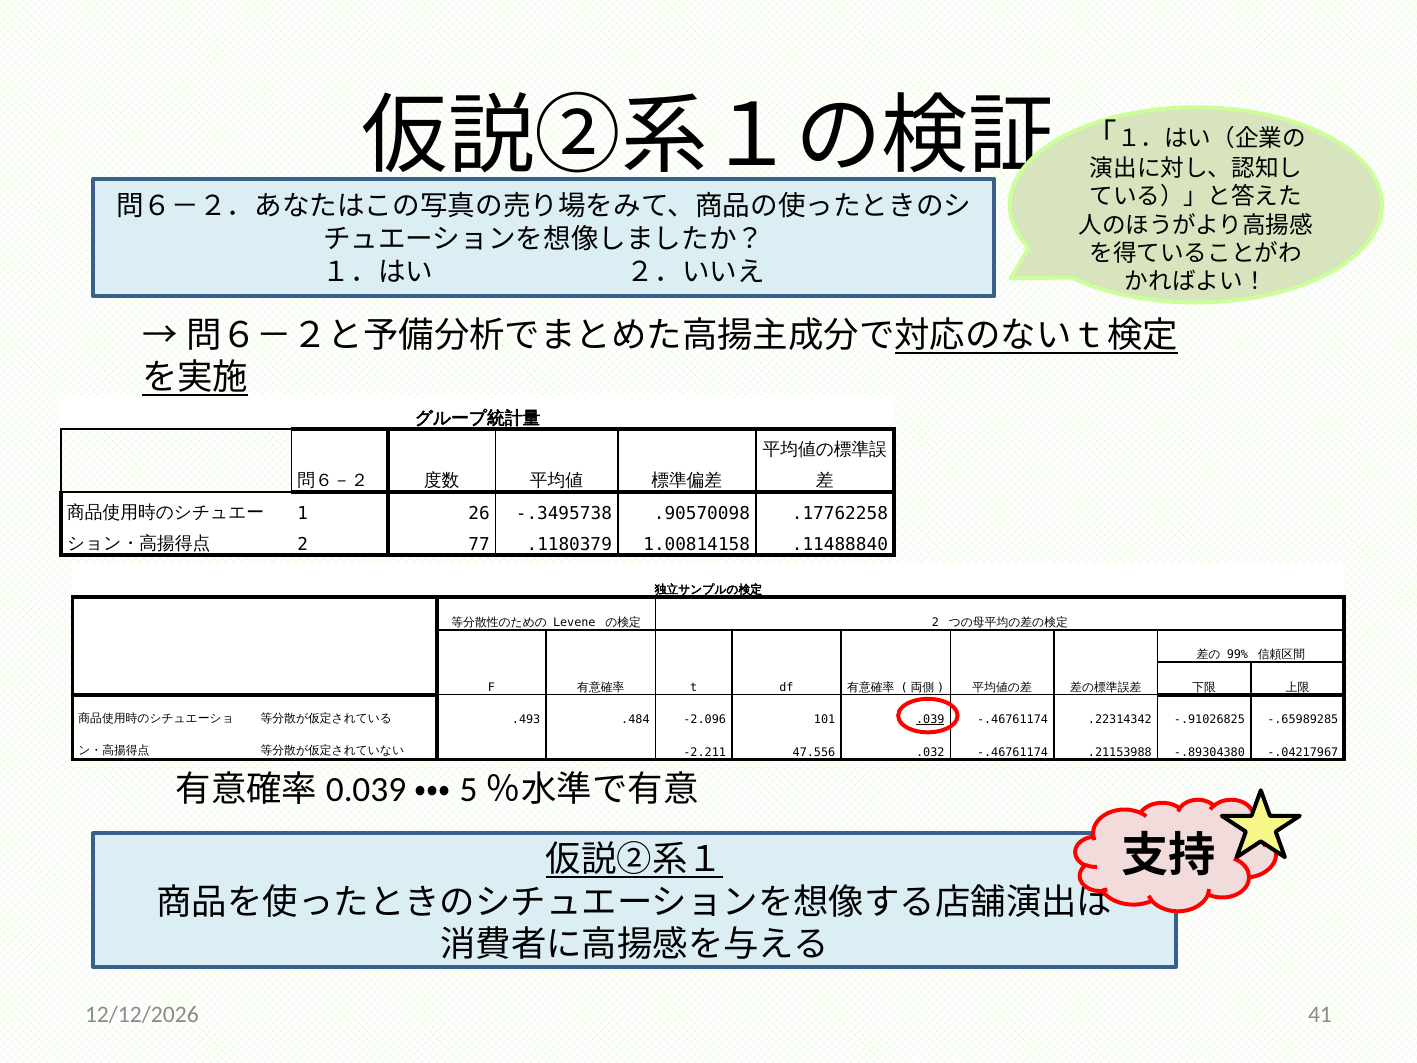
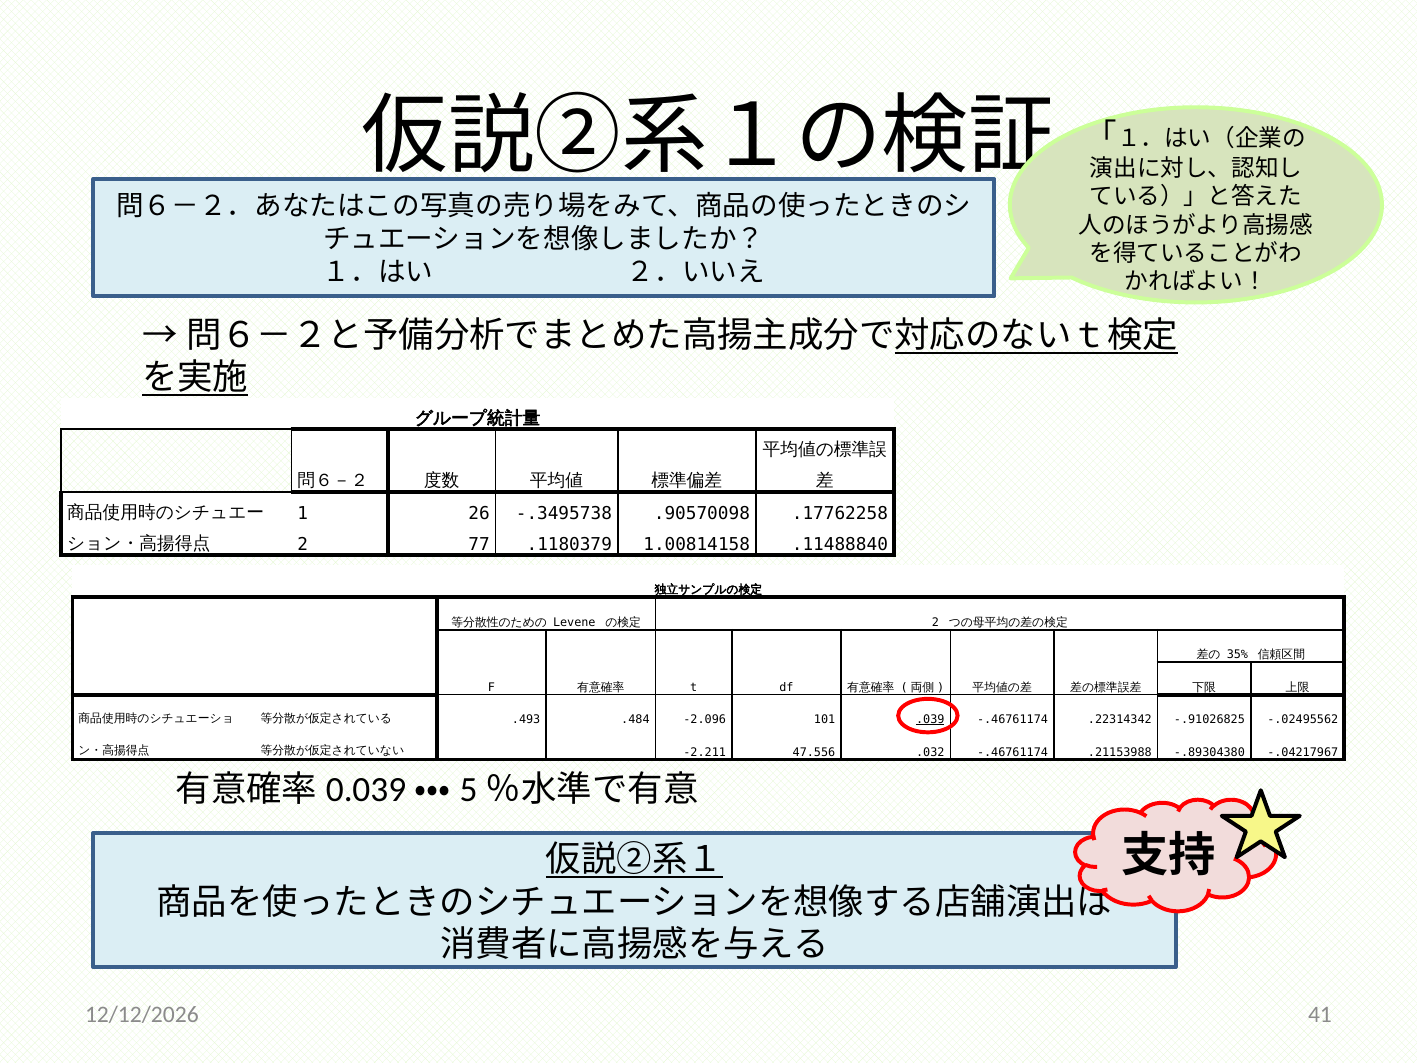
99%: 99% -> 35%
-.65989285: -.65989285 -> -.02495562
